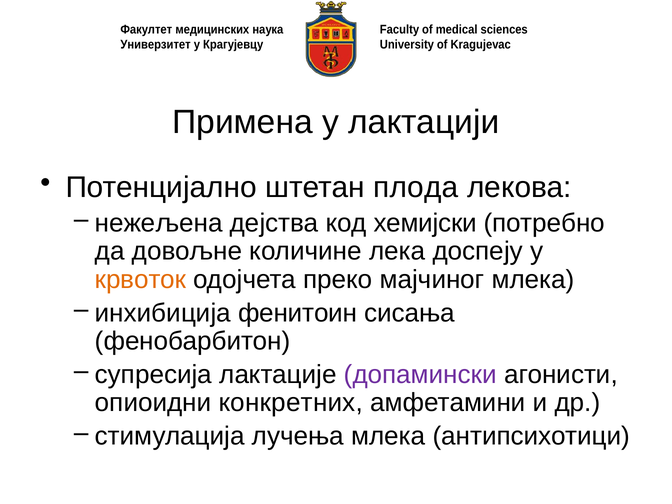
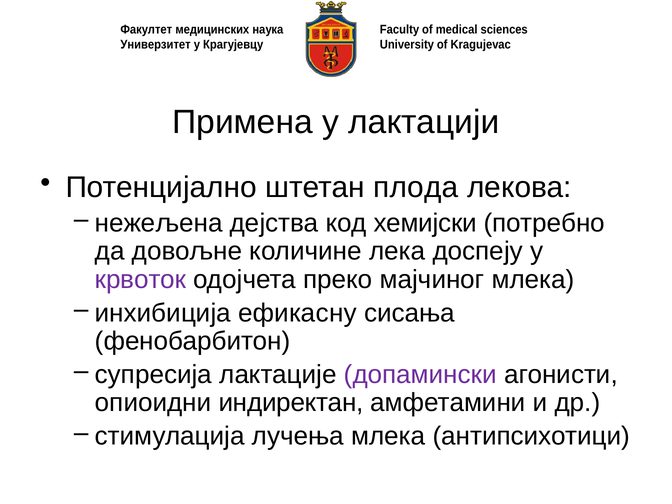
крвоток colour: orange -> purple
фенитоин: фенитоин -> ефикасну
конкретних: конкретних -> индиректан
